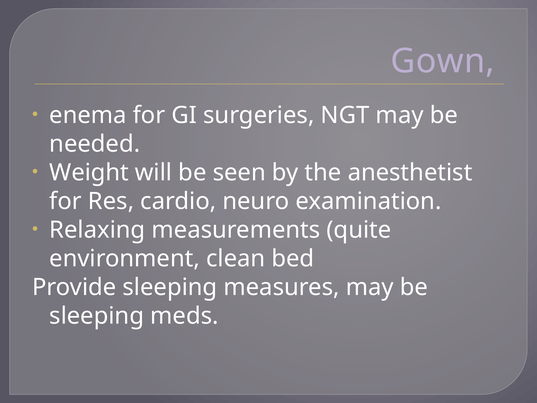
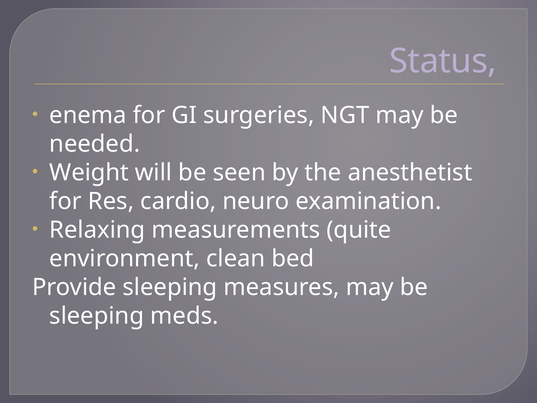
Gown: Gown -> Status
